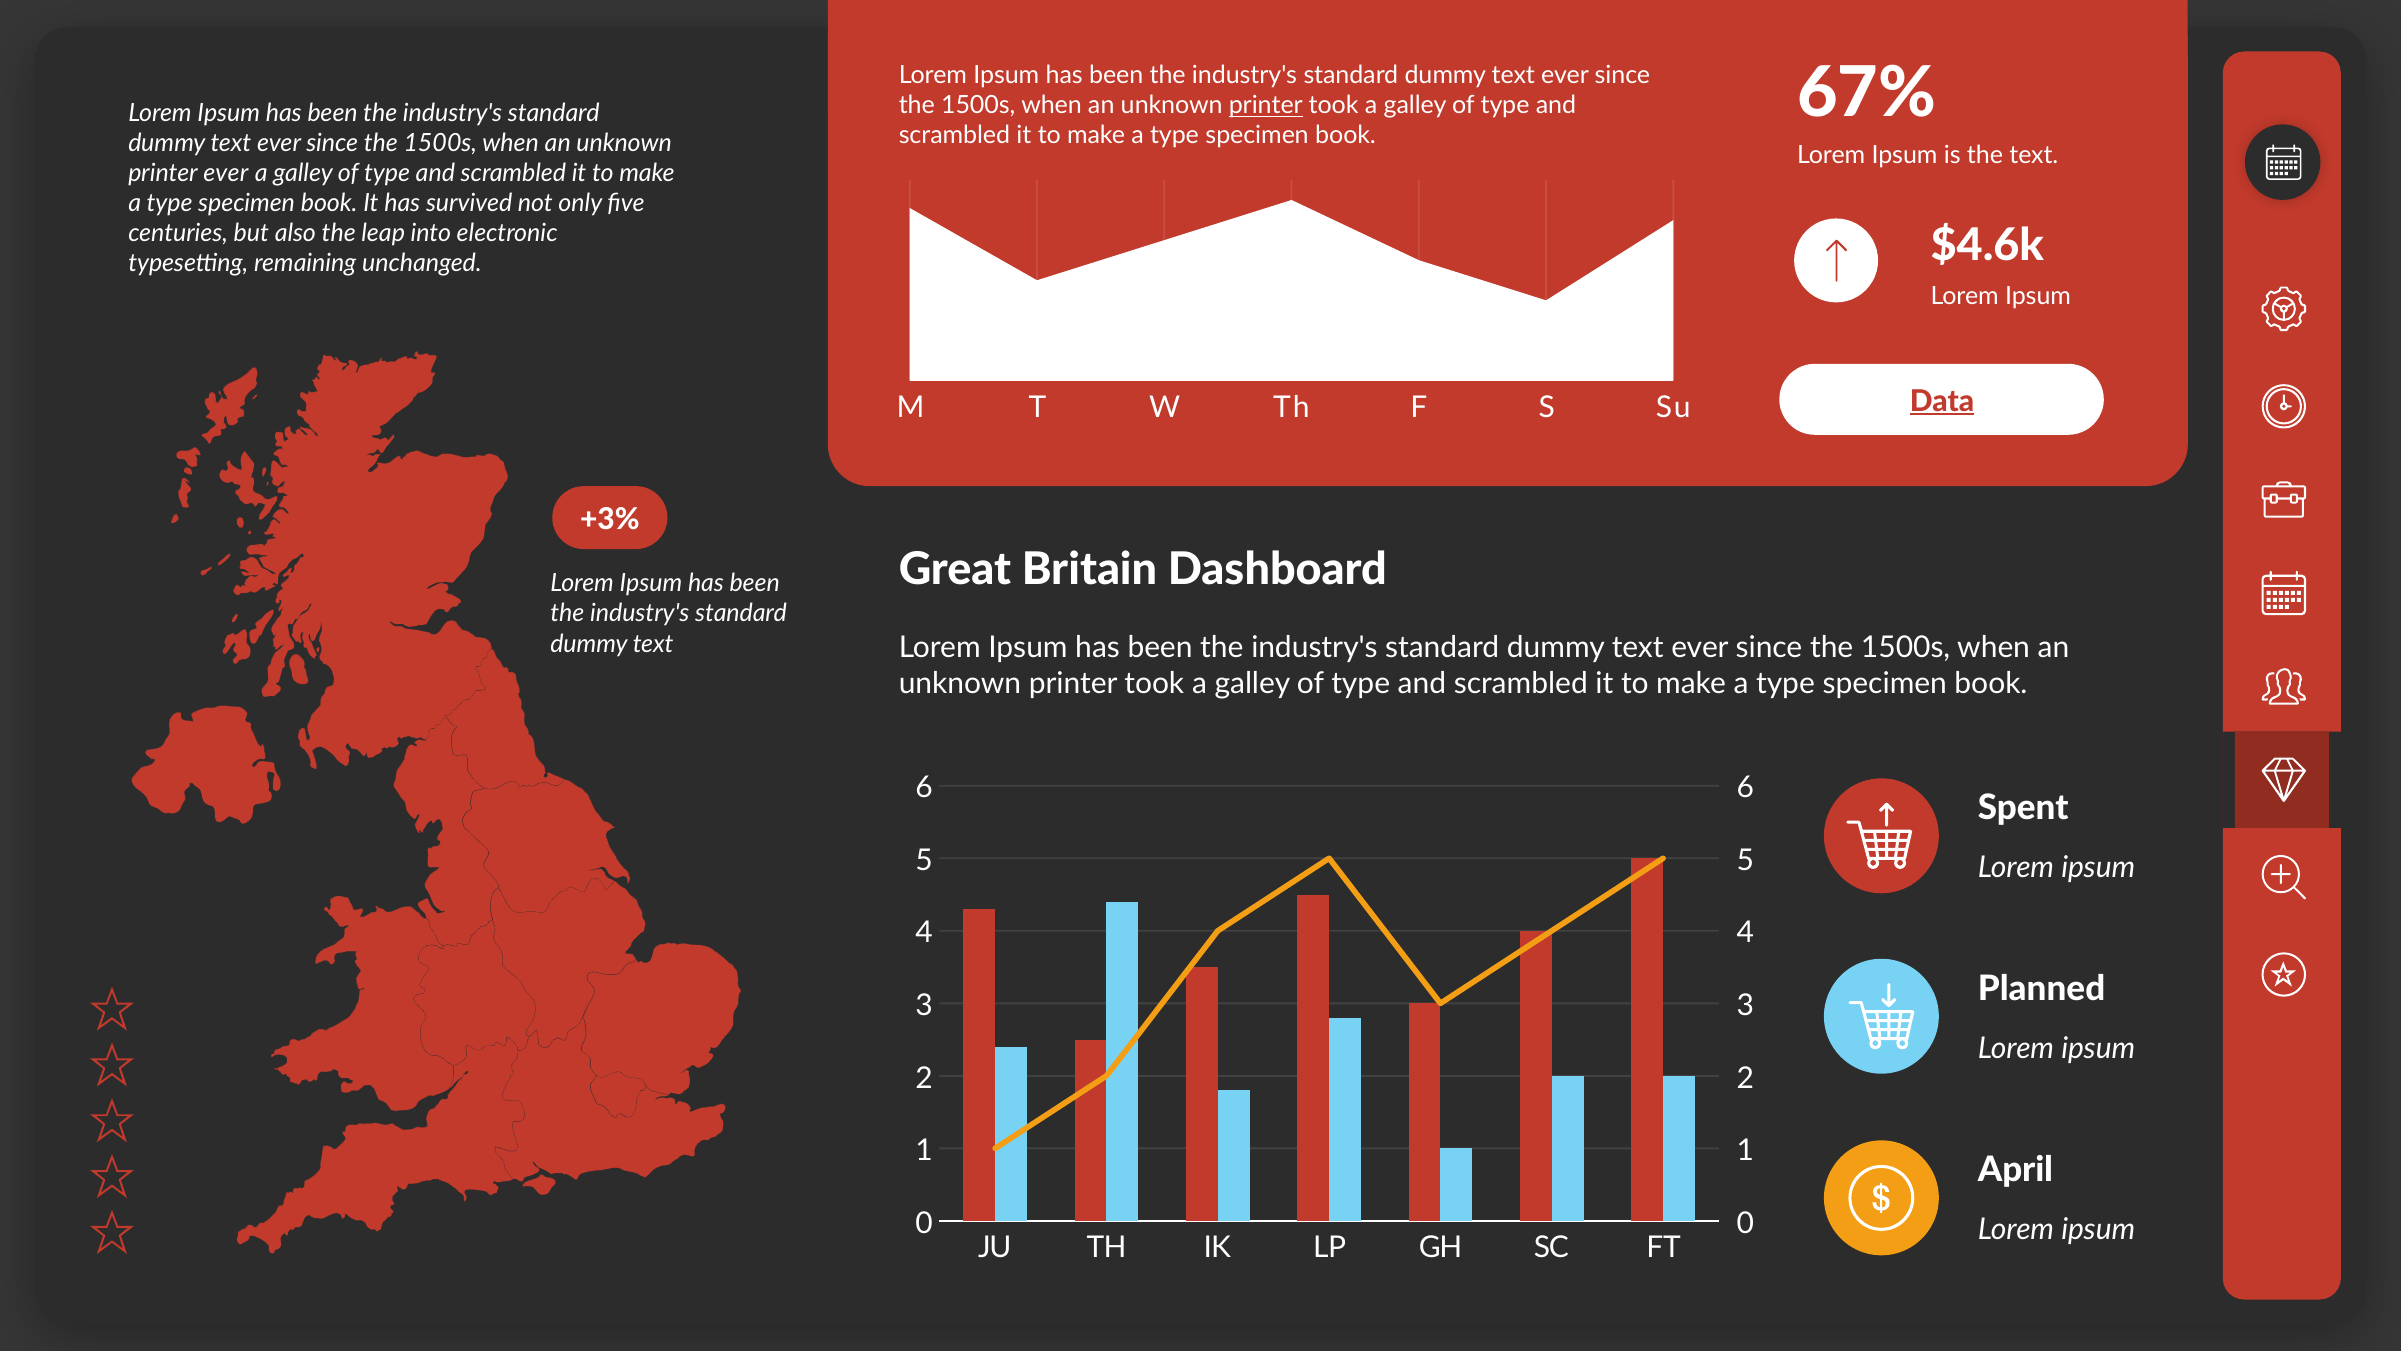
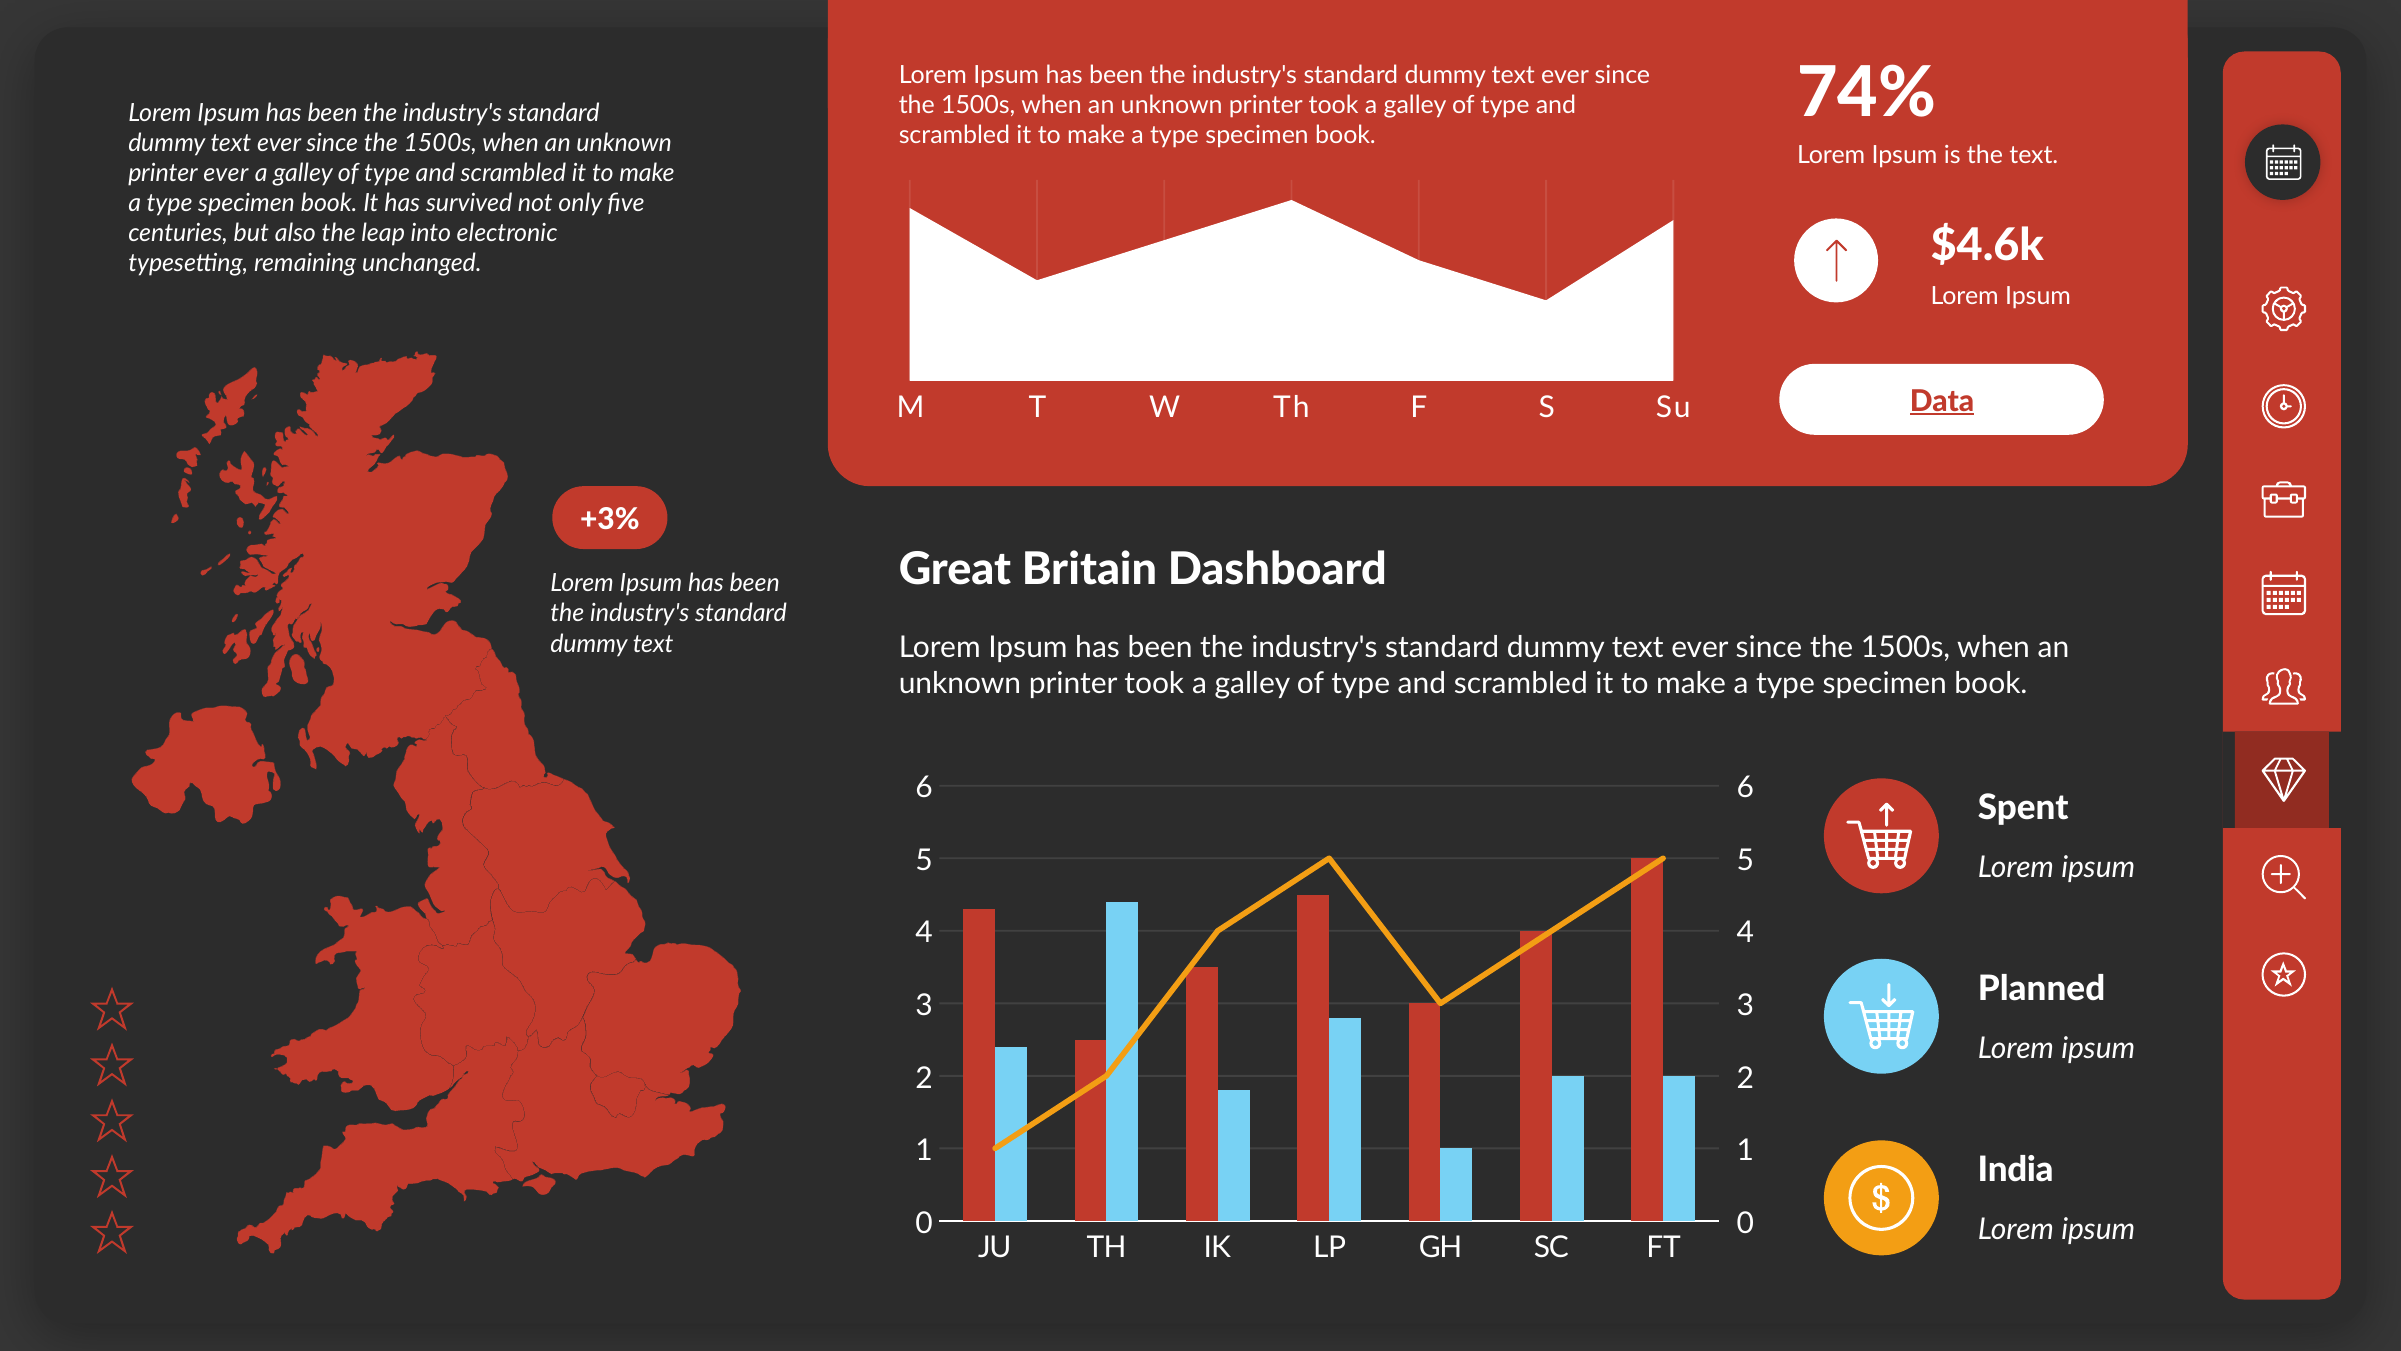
67%: 67% -> 74%
printer at (1266, 106) underline: present -> none
April: April -> India
